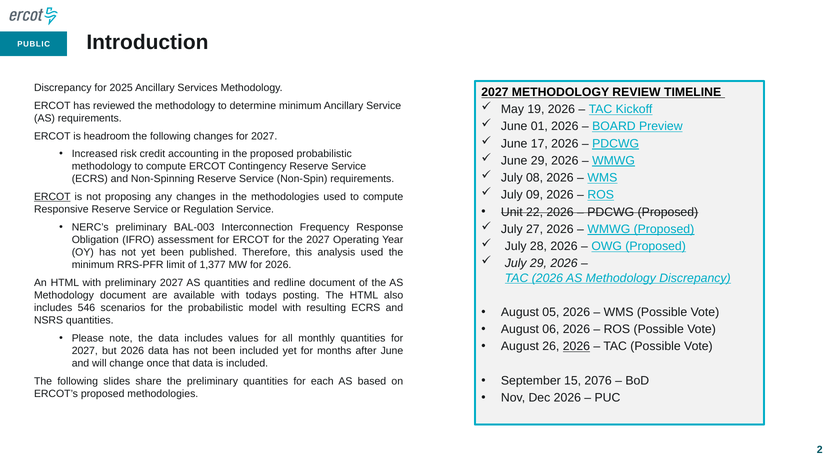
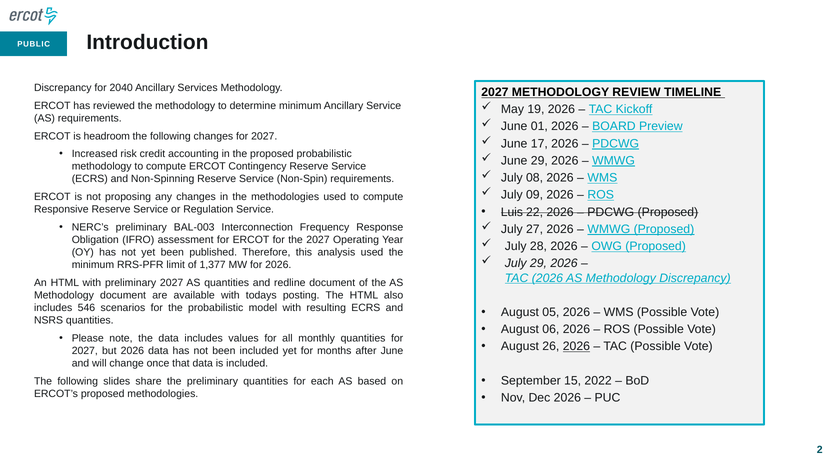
2025: 2025 -> 2040
ERCOT at (52, 197) underline: present -> none
Unit: Unit -> Luis
2076: 2076 -> 2022
